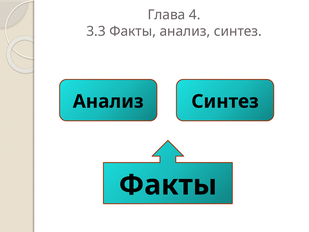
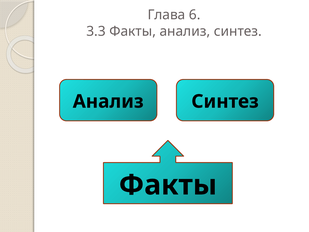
4: 4 -> 6
